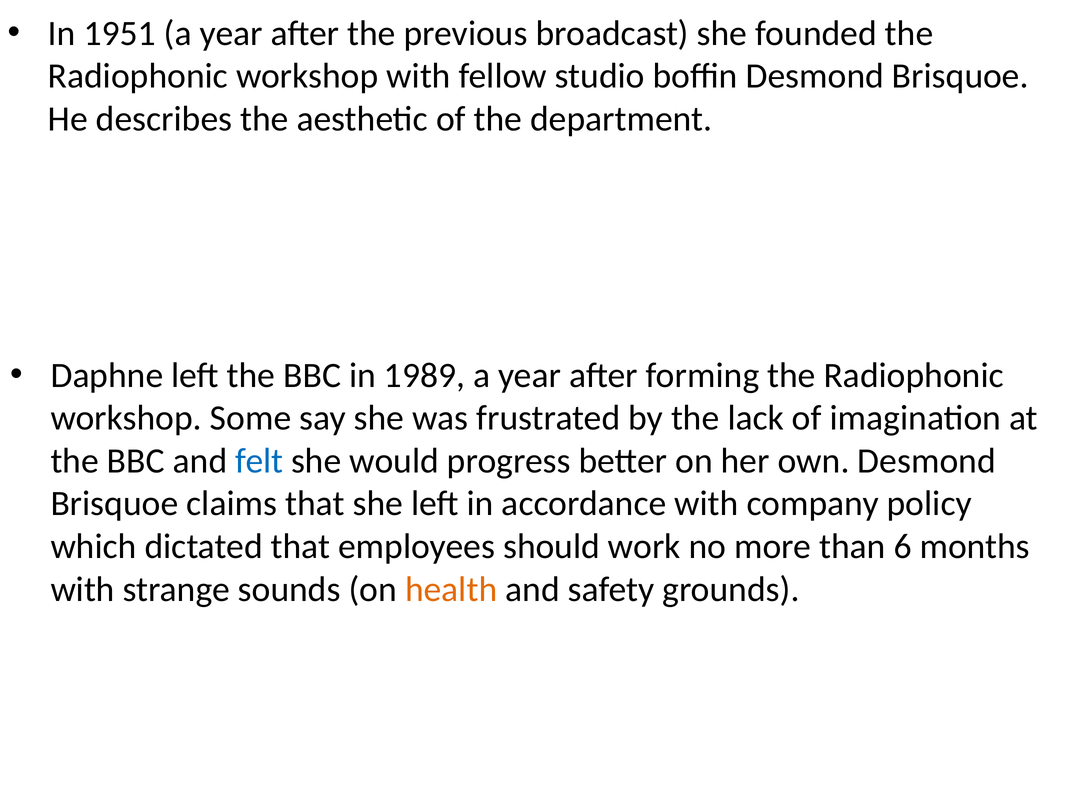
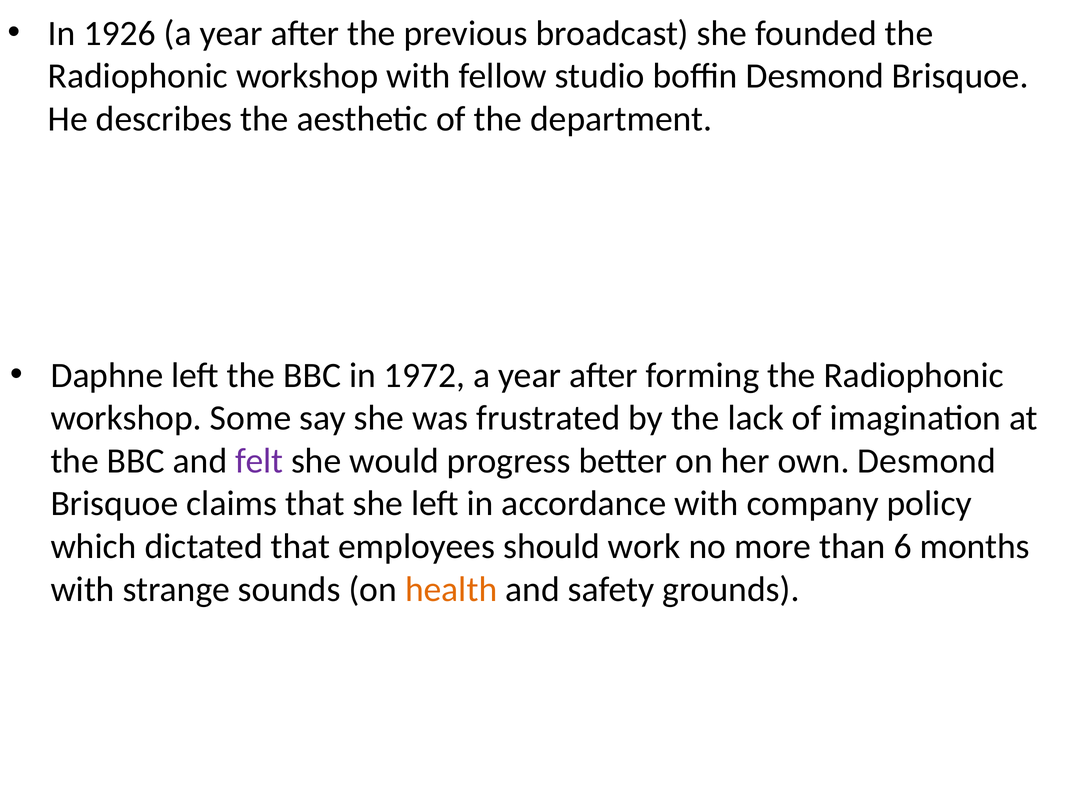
1951: 1951 -> 1926
1989: 1989 -> 1972
felt colour: blue -> purple
